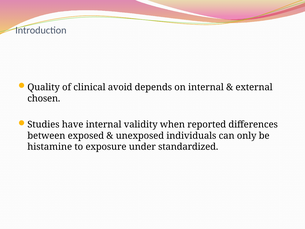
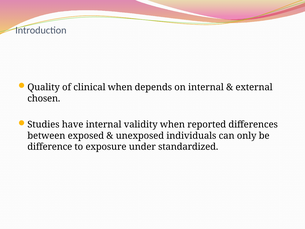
clinical avoid: avoid -> when
histamine: histamine -> difference
